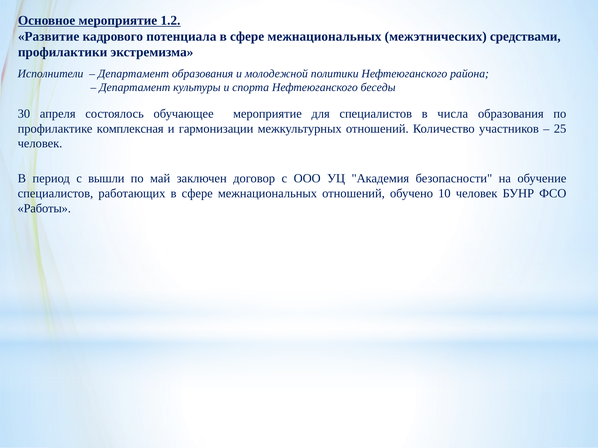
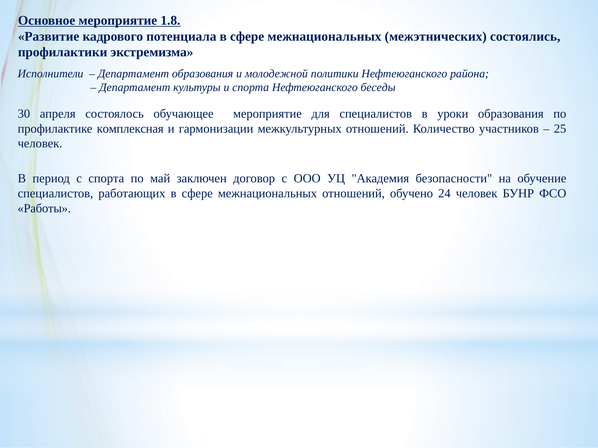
1.2: 1.2 -> 1.8
средствами: средствами -> состоялись
числа: числа -> уроки
с вышли: вышли -> спорта
10: 10 -> 24
